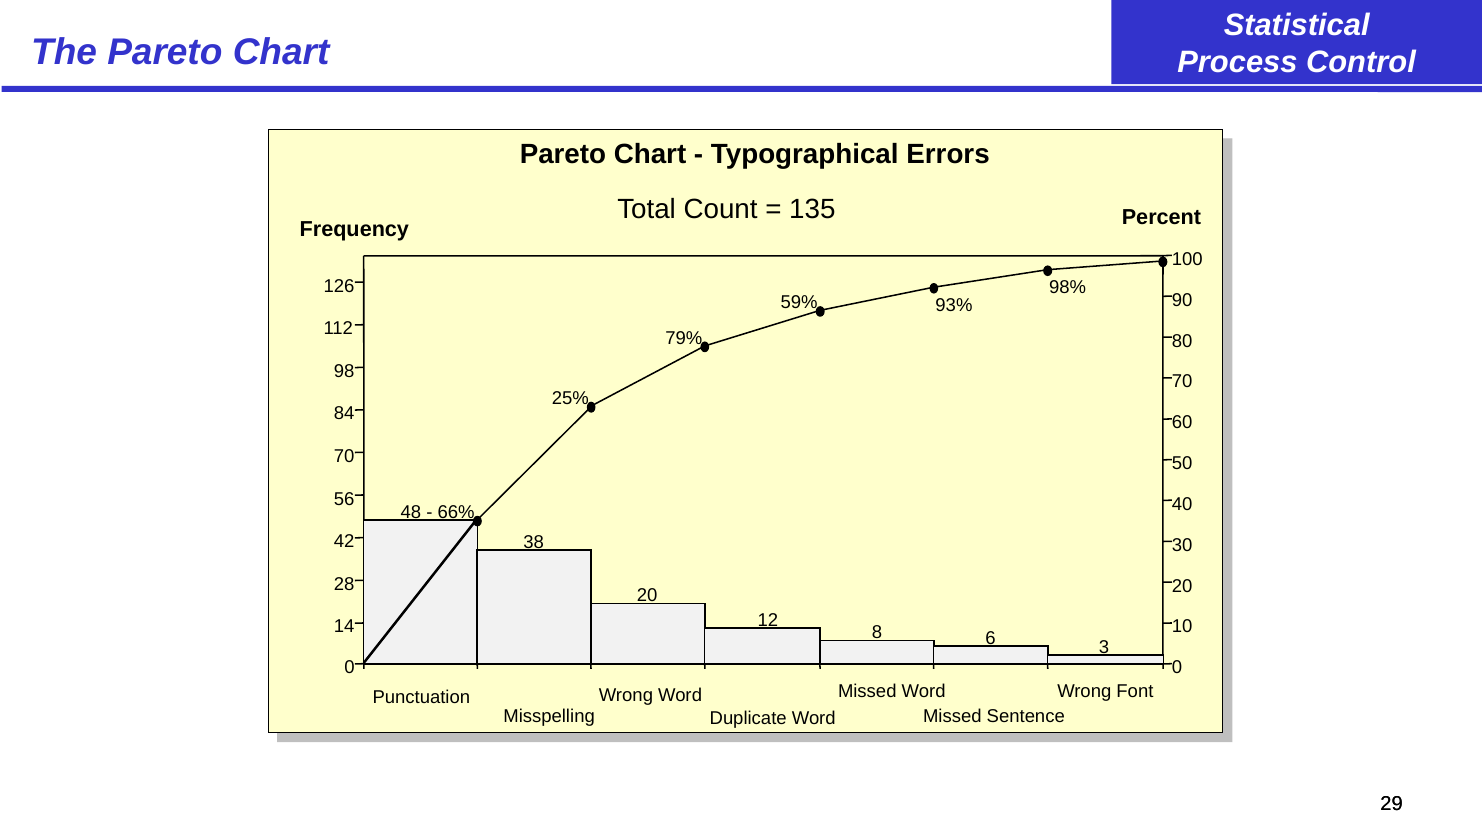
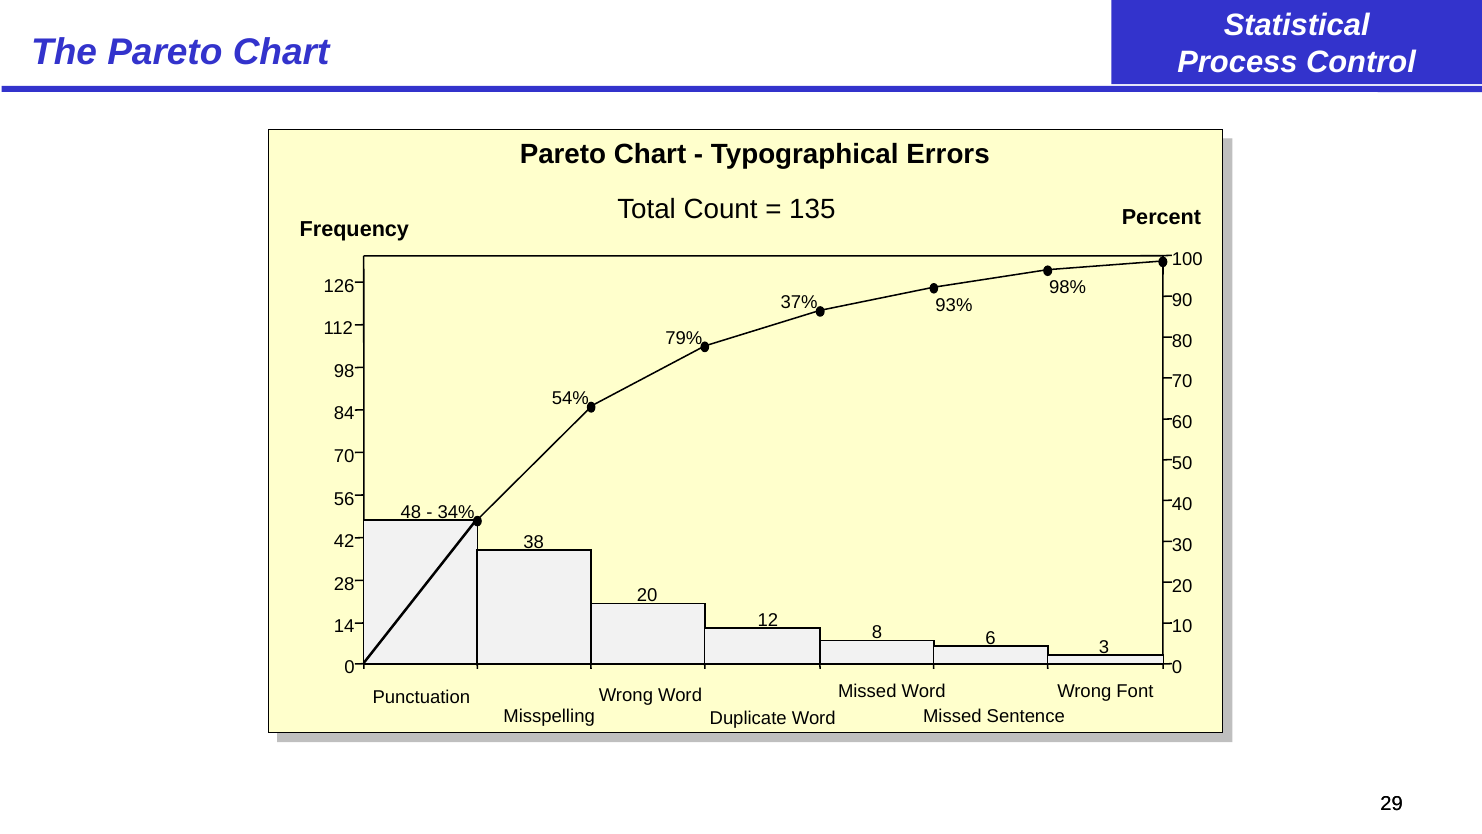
59%: 59% -> 37%
25%: 25% -> 54%
66%: 66% -> 34%
